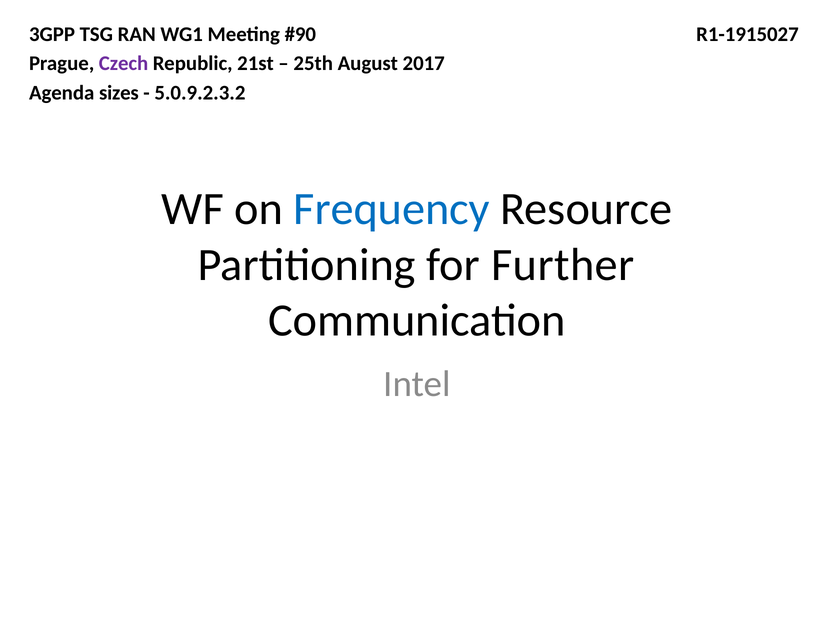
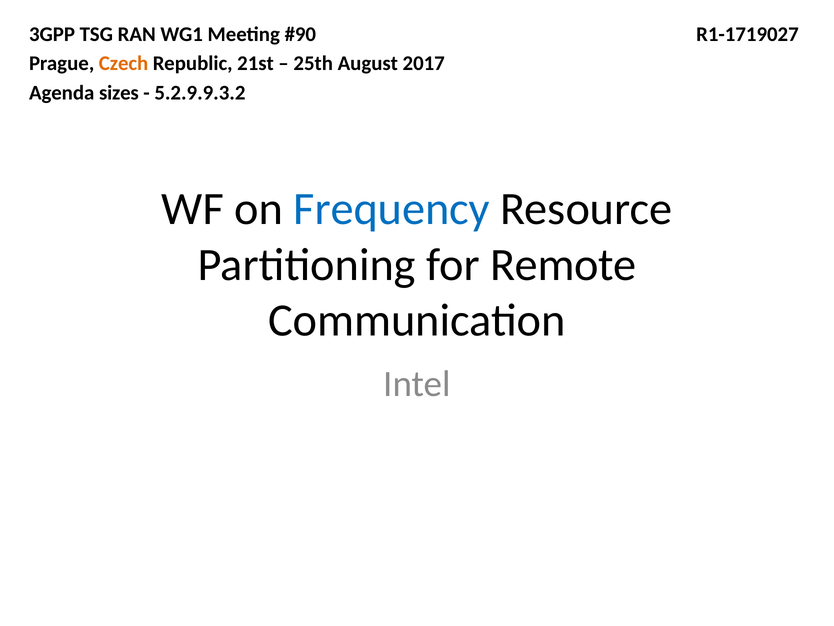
R1-1915027: R1-1915027 -> R1-1719027
Czech colour: purple -> orange
5.0.9.2.3.2: 5.0.9.2.3.2 -> 5.2.9.9.3.2
Further: Further -> Remote
